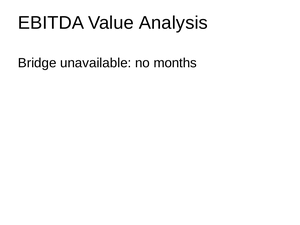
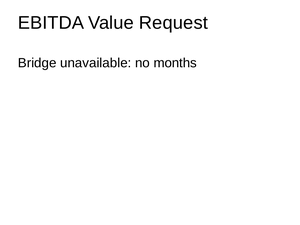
Analysis: Analysis -> Request
